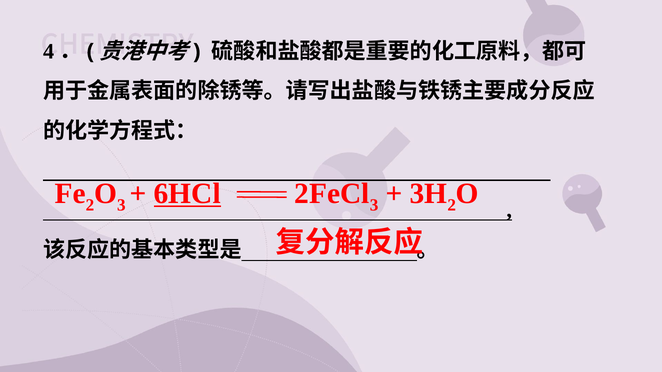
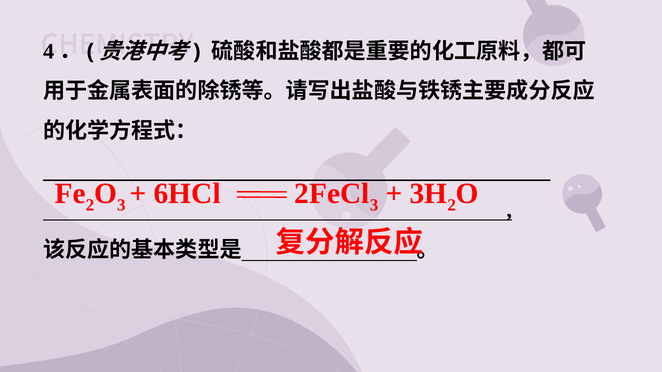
6HCl underline: present -> none
